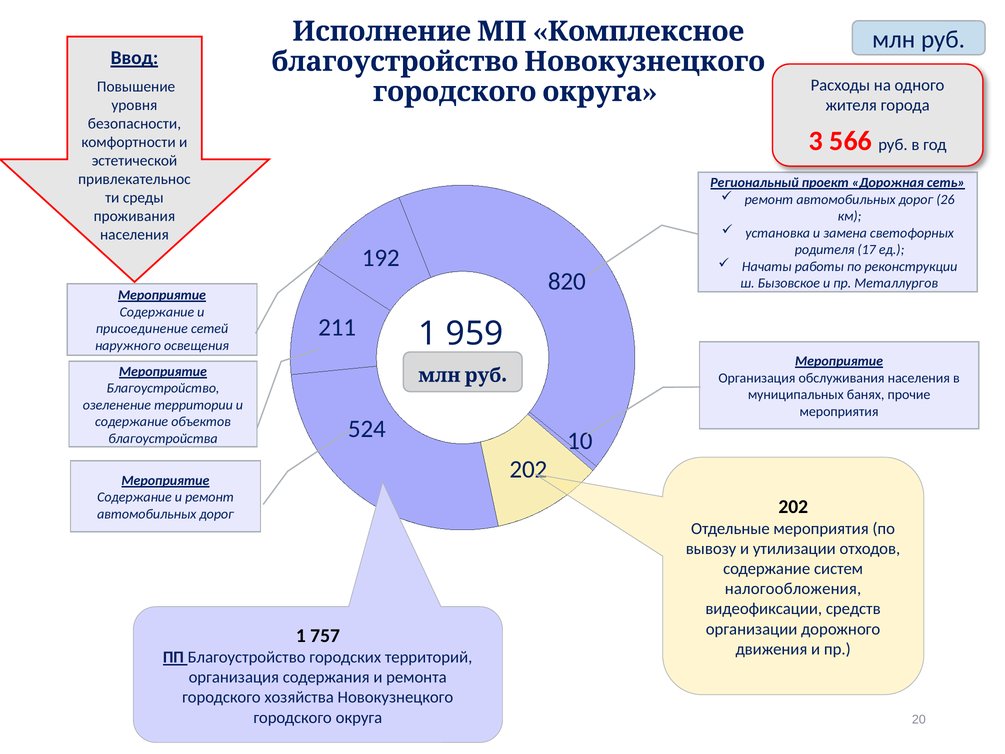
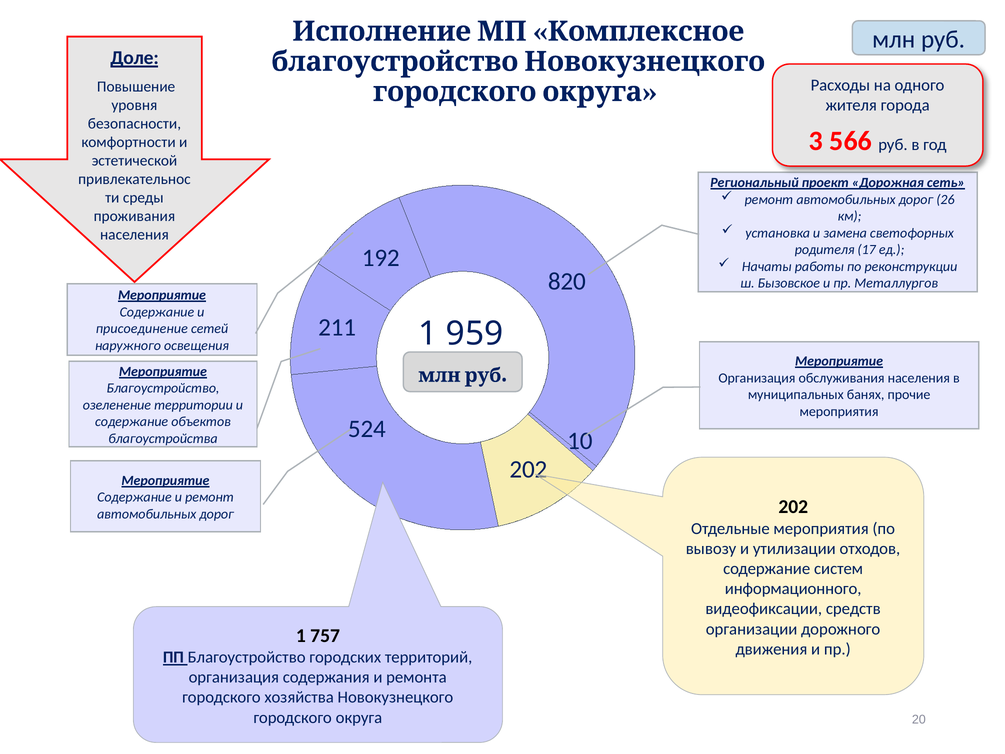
Ввод: Ввод -> Доле
налогообложения: налогообложения -> информационного
